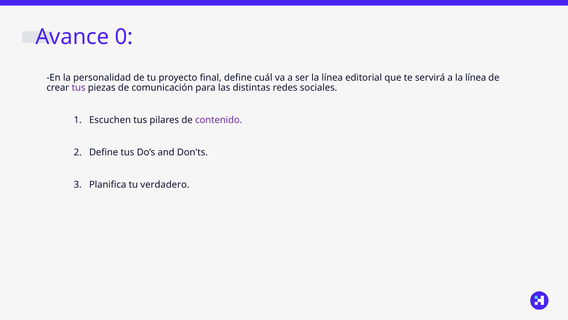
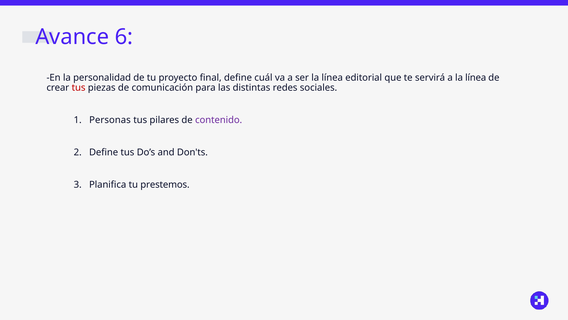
0: 0 -> 6
tus at (79, 88) colour: purple -> red
Escuchen: Escuchen -> Personas
verdadero: verdadero -> prestemos
